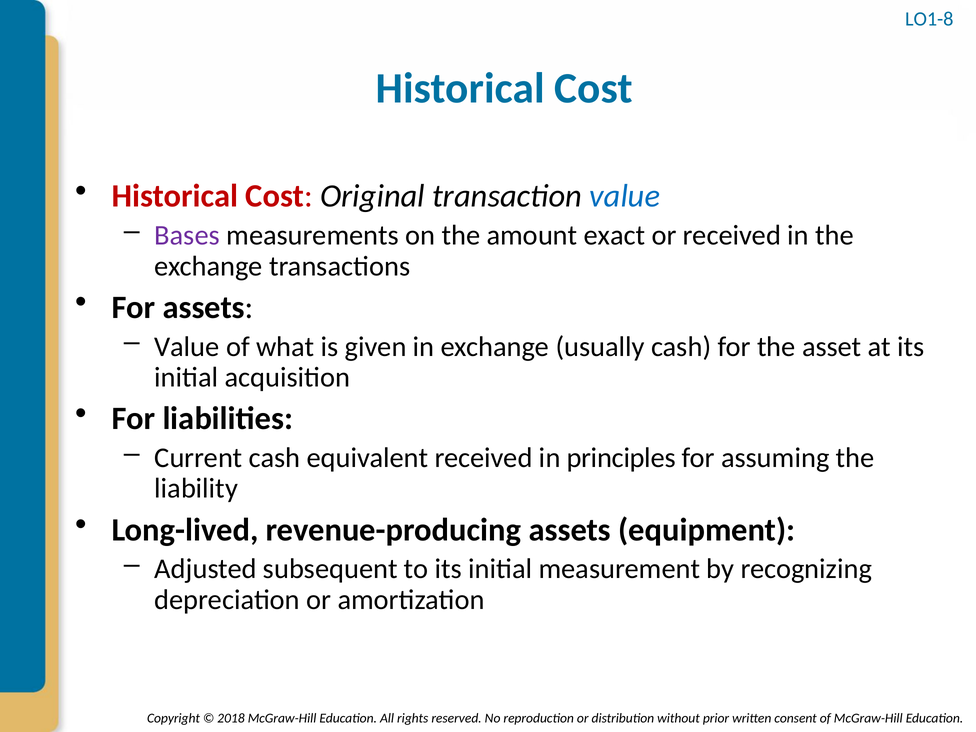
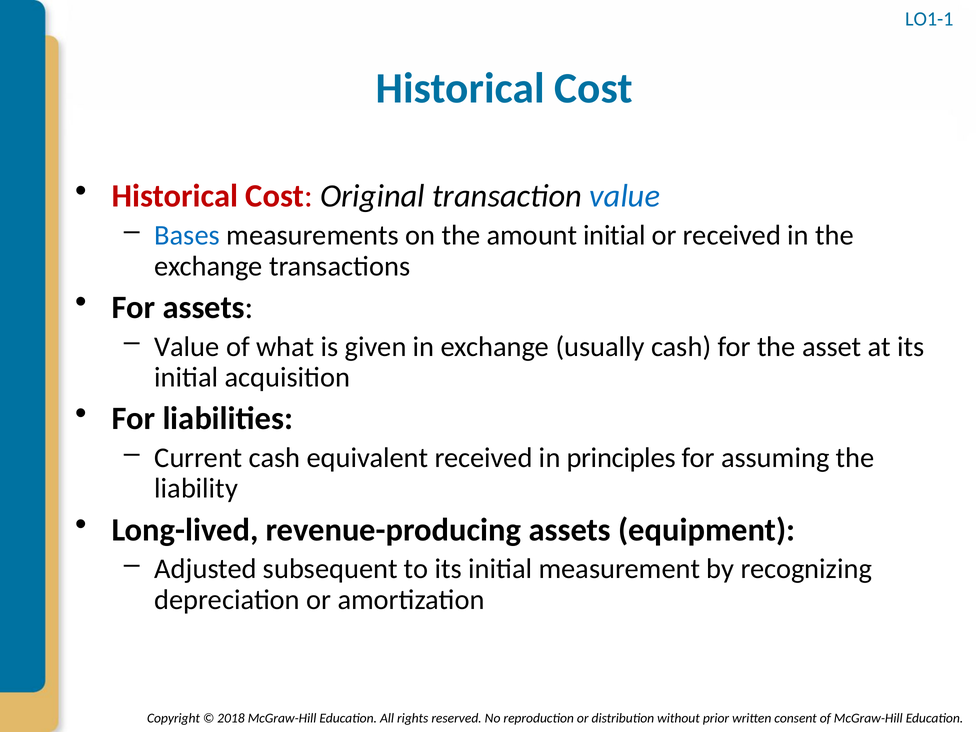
LO1-8: LO1-8 -> LO1-1
Bases colour: purple -> blue
amount exact: exact -> initial
